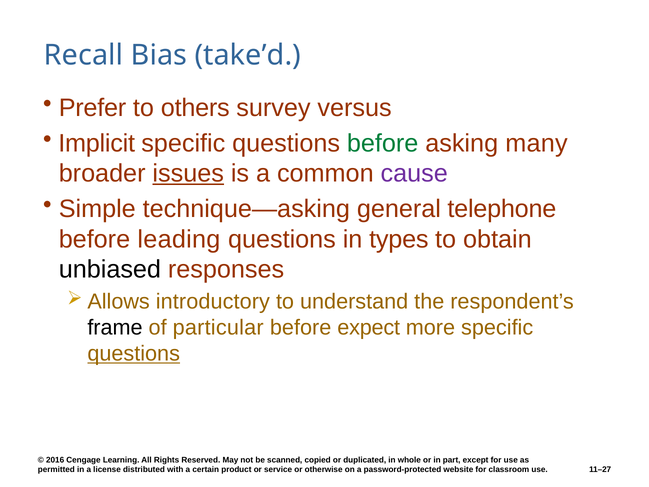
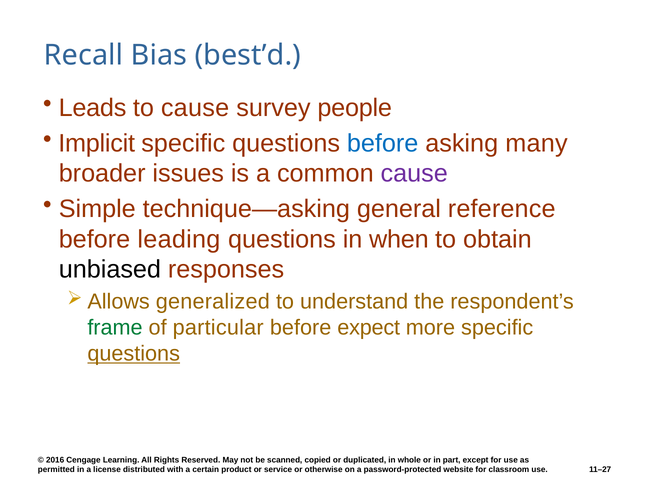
take’d: take’d -> best’d
Prefer: Prefer -> Leads
to others: others -> cause
versus: versus -> people
before at (383, 143) colour: green -> blue
issues underline: present -> none
telephone: telephone -> reference
types: types -> when
introductory: introductory -> generalized
frame colour: black -> green
